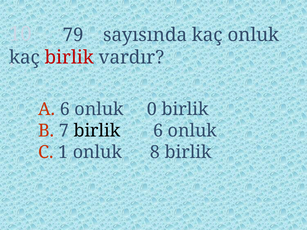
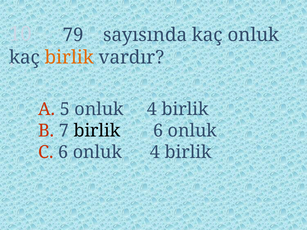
birlik at (69, 57) colour: red -> orange
A 6: 6 -> 5
0 at (152, 109): 0 -> 4
C 1: 1 -> 6
8 at (155, 152): 8 -> 4
